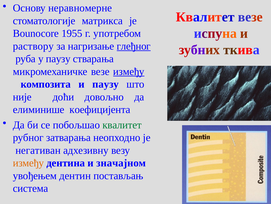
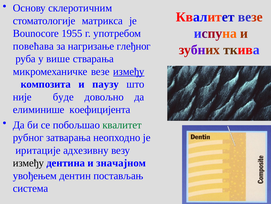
неравномерне: неравномерне -> склеротичним
раствору: раствору -> повећава
глеђног underline: present -> none
у паузу: паузу -> више
доћи: доћи -> буде
негативан: негативан -> иритације
између at (28, 162) colour: orange -> black
